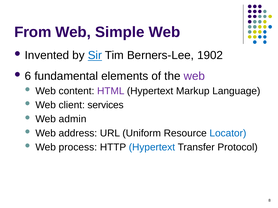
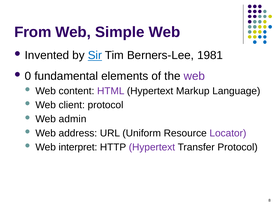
1902: 1902 -> 1981
6: 6 -> 0
client services: services -> protocol
Locator colour: blue -> purple
process: process -> interpret
Hypertext at (152, 148) colour: blue -> purple
